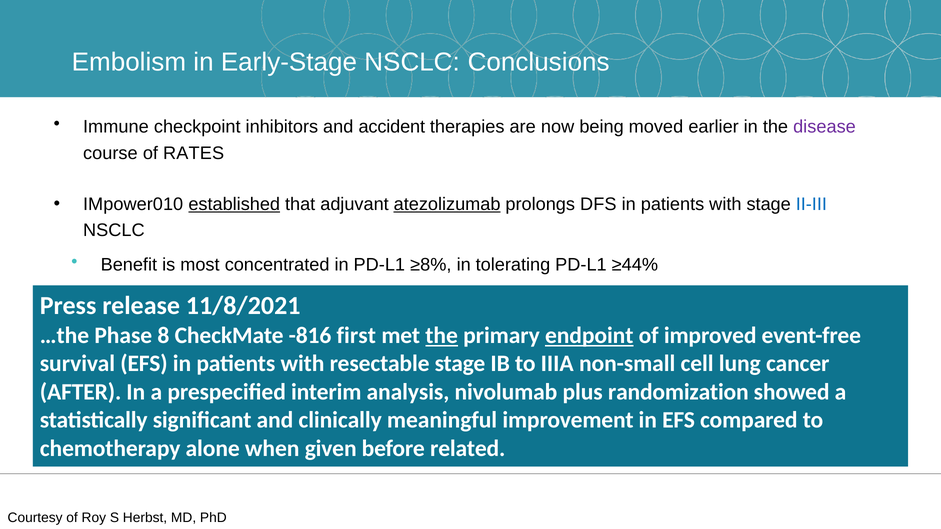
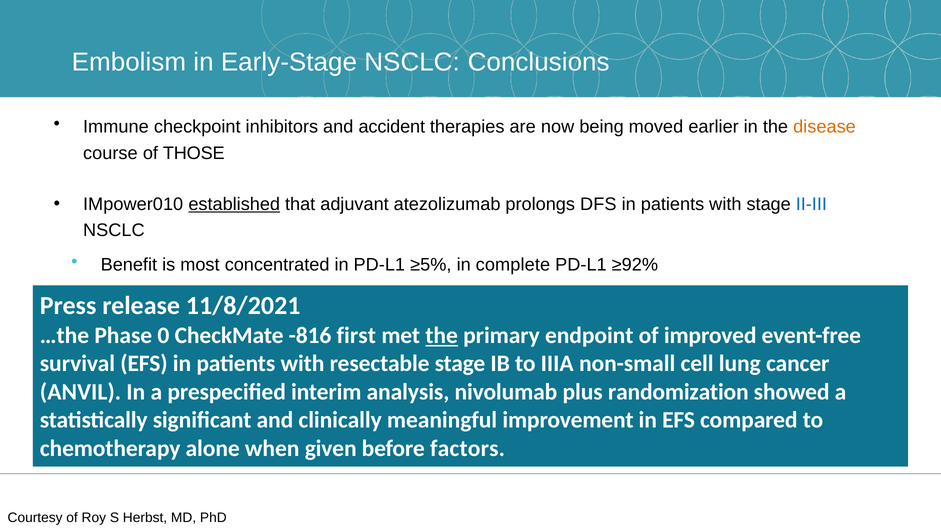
disease colour: purple -> orange
RATES: RATES -> THOSE
atezolizumab underline: present -> none
≥8%: ≥8% -> ≥5%
tolerating: tolerating -> complete
≥44%: ≥44% -> ≥92%
8: 8 -> 0
endpoint underline: present -> none
AFTER: AFTER -> ANVIL
related: related -> factors
